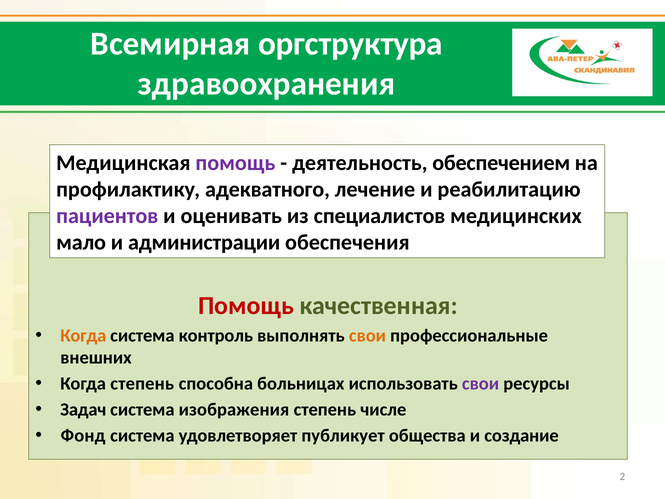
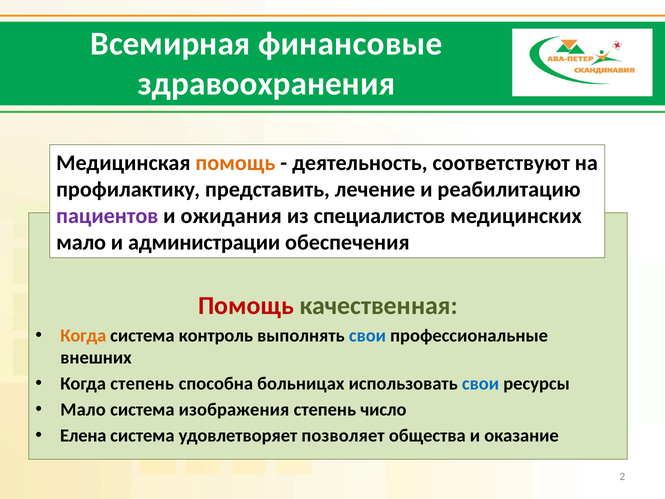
оргструктура: оргструктура -> финансовые
помощь at (235, 163) colour: purple -> orange
обеспечением: обеспечением -> соответствуют
адекватного: адекватного -> представить
оценивать: оценивать -> ожидания
свои at (367, 335) colour: orange -> blue
свои at (481, 384) colour: purple -> blue
Задач at (83, 409): Задач -> Мало
числе: числе -> число
Фонд: Фонд -> Елена
публикует: публикует -> позволяет
создание: создание -> оказание
